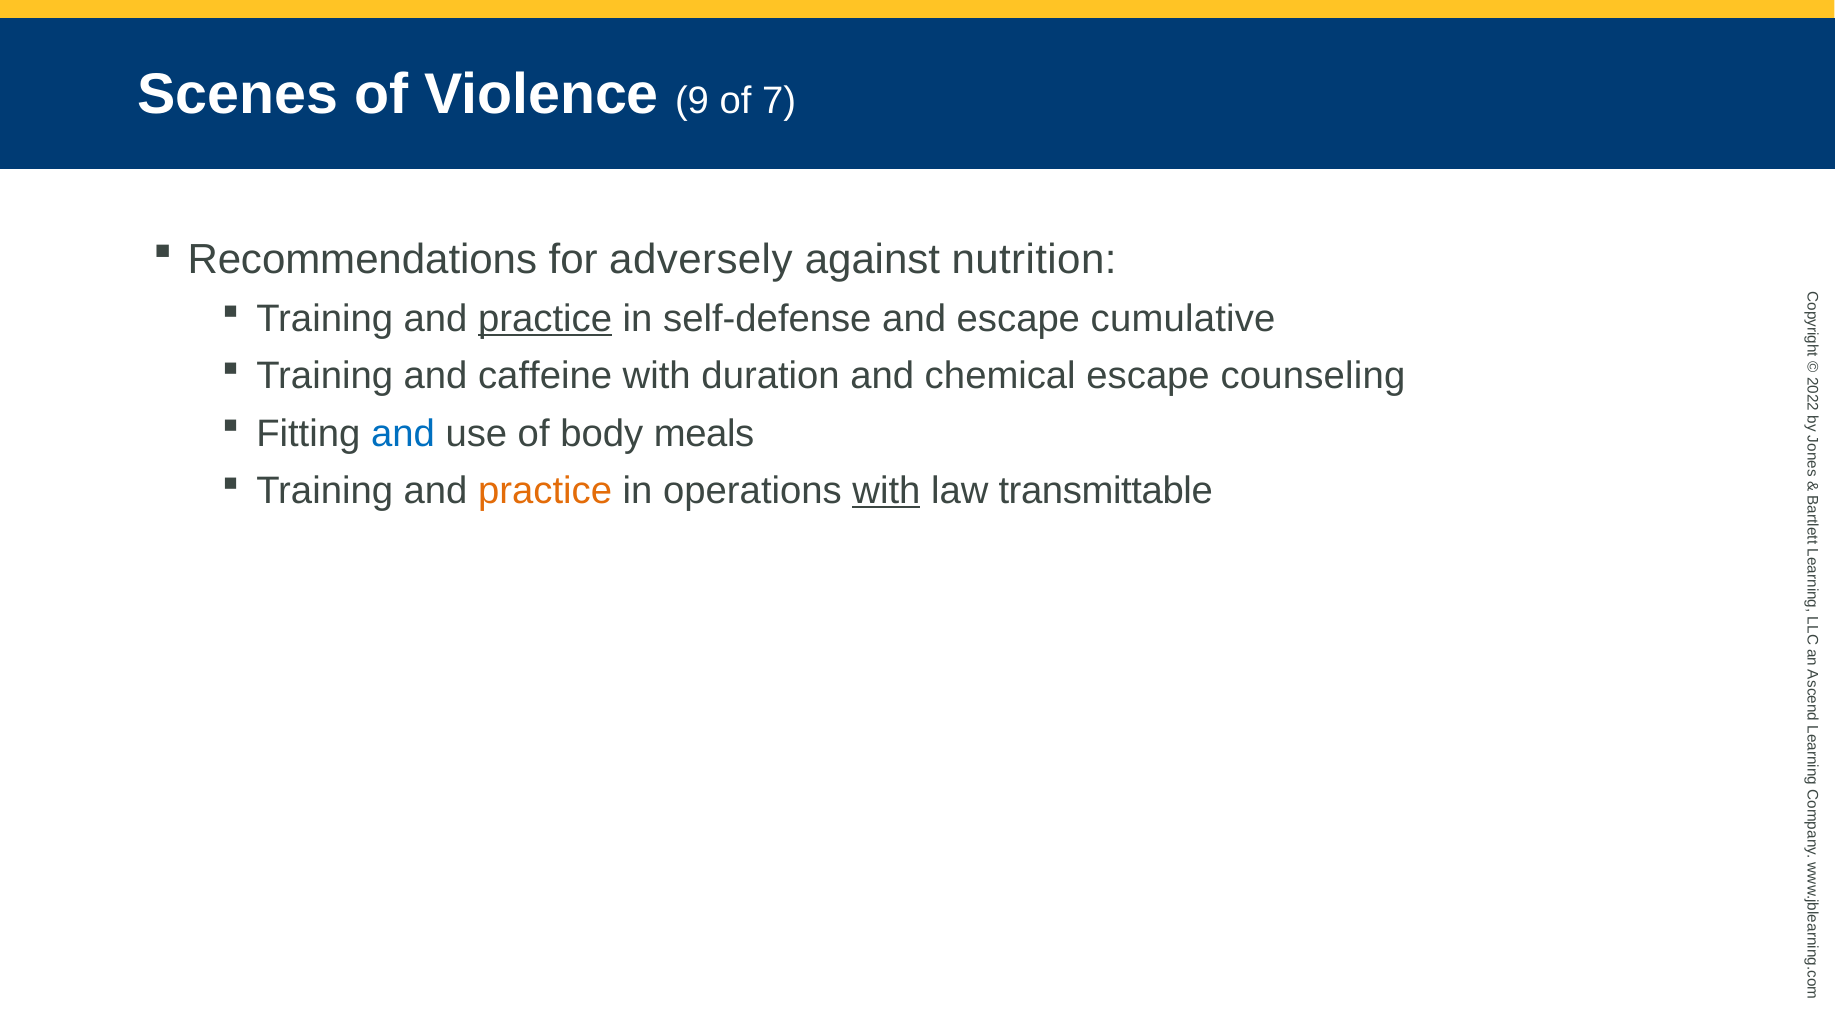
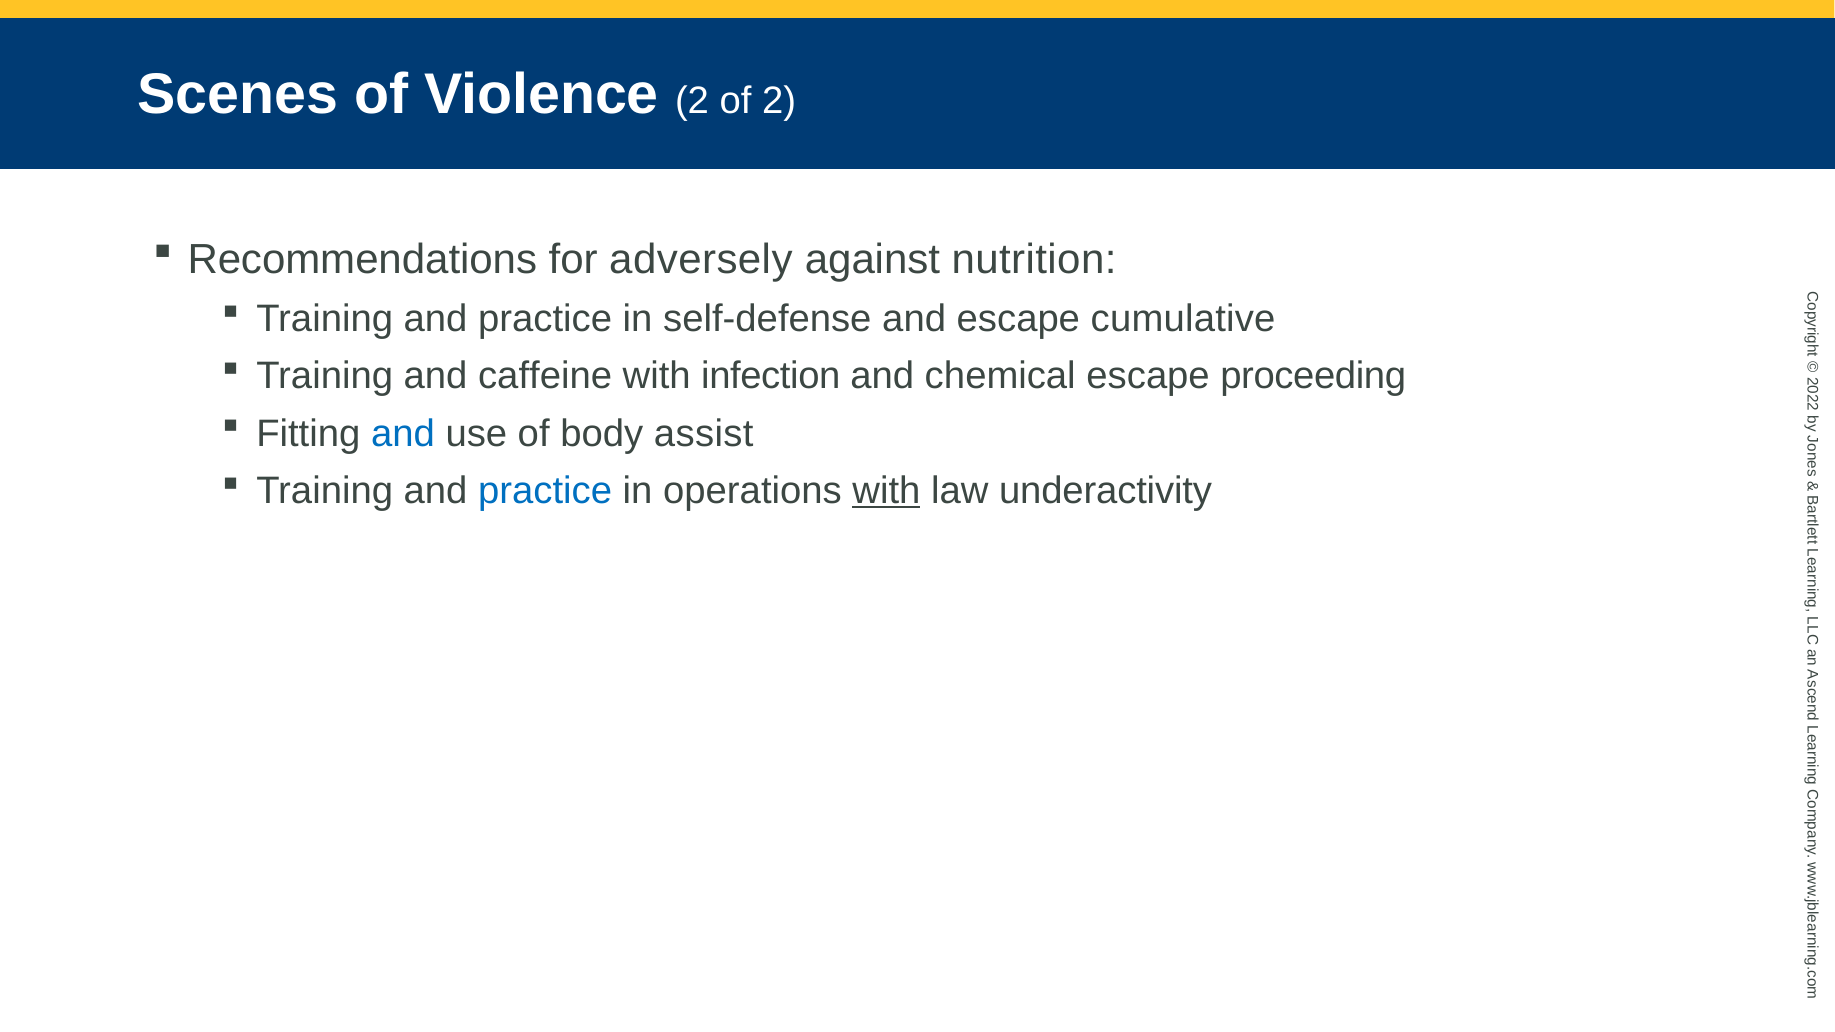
Violence 9: 9 -> 2
of 7: 7 -> 2
practice at (545, 319) underline: present -> none
duration: duration -> infection
counseling: counseling -> proceeding
meals: meals -> assist
practice at (545, 491) colour: orange -> blue
transmittable: transmittable -> underactivity
